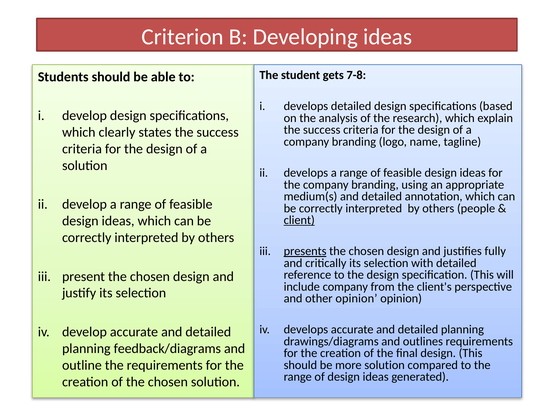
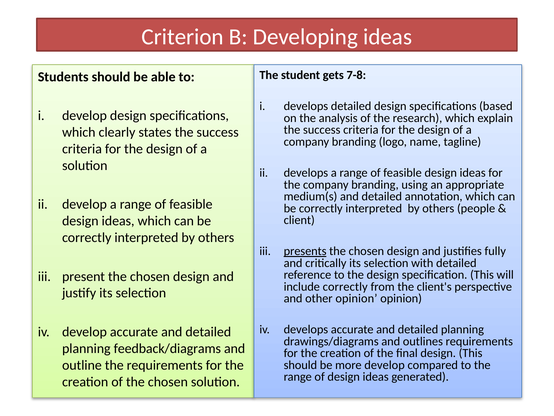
client underline: present -> none
include company: company -> correctly
more solution: solution -> develop
